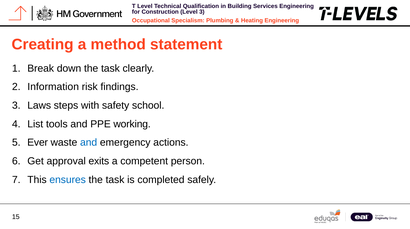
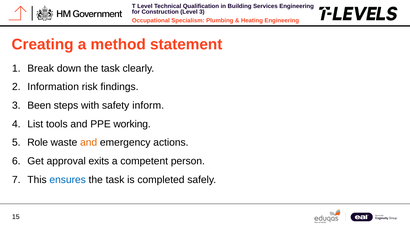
Laws: Laws -> Been
school: school -> inform
Ever: Ever -> Role
and at (89, 143) colour: blue -> orange
